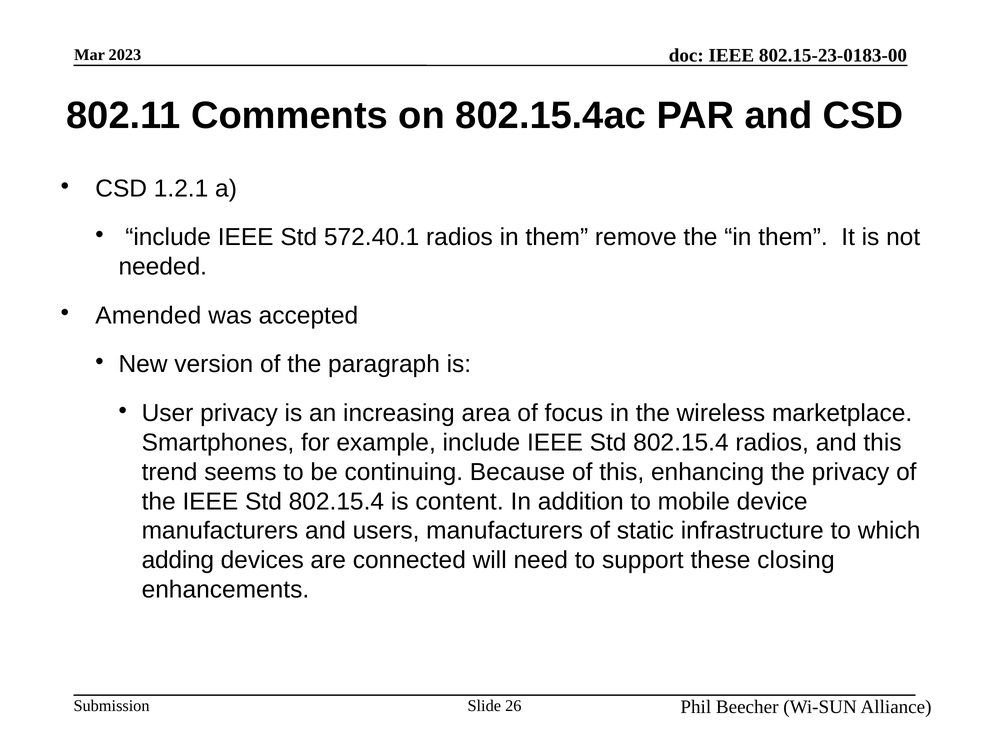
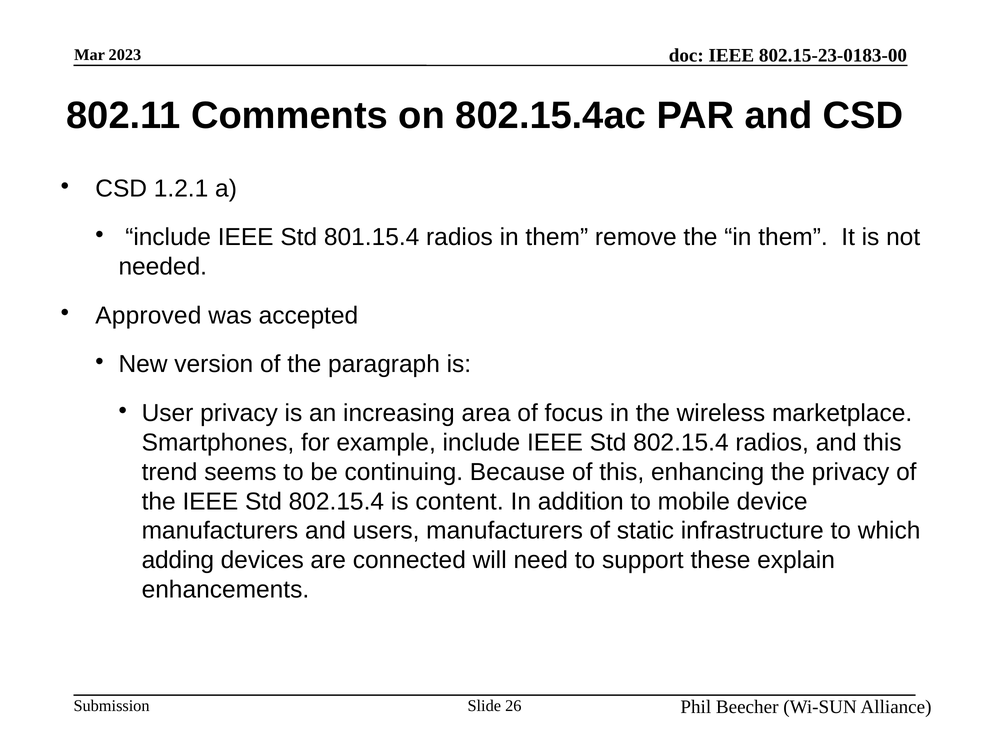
572.40.1: 572.40.1 -> 801.15.4
Amended: Amended -> Approved
closing: closing -> explain
